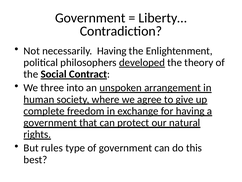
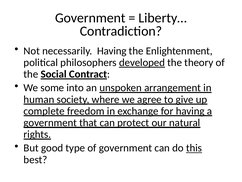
three: three -> some
rules: rules -> good
this underline: none -> present
